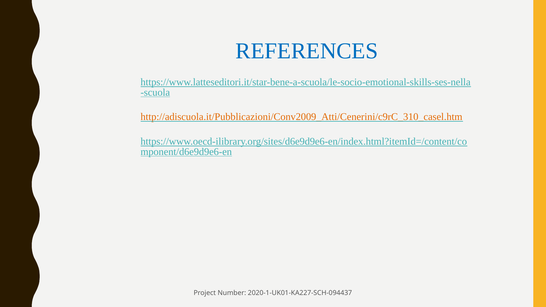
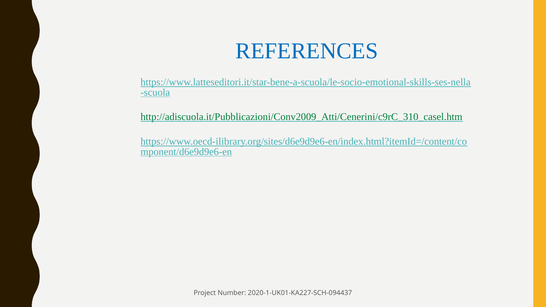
http://adiscuola.it/Pubblicazioni/Conv2009_Atti/Cenerini/c9rC_310_casel.htm colour: orange -> green
